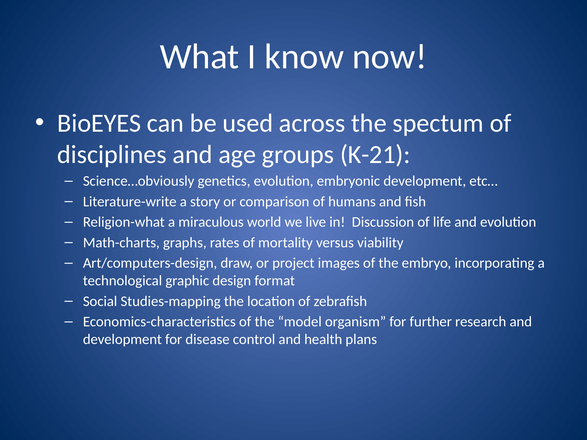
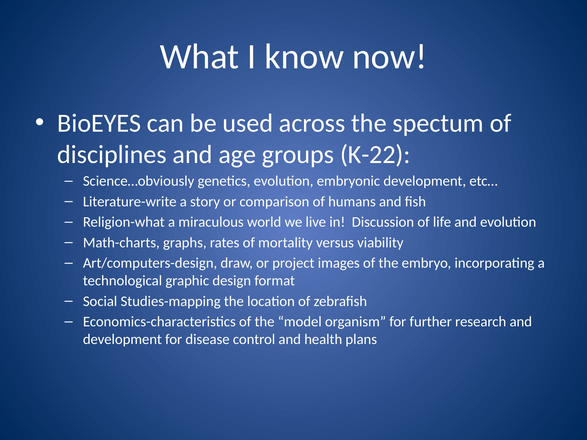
K-21: K-21 -> K-22
